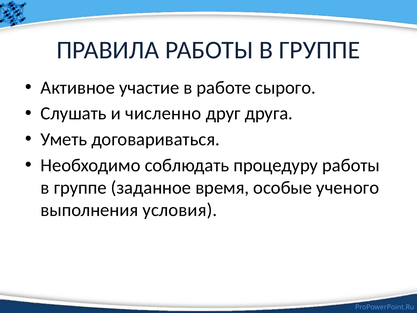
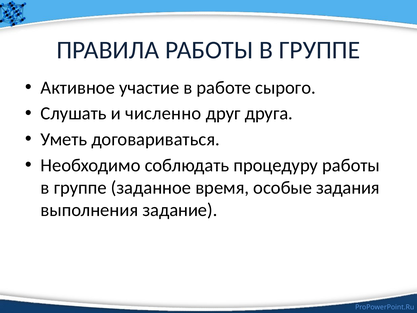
ученого: ученого -> задания
условия: условия -> задание
